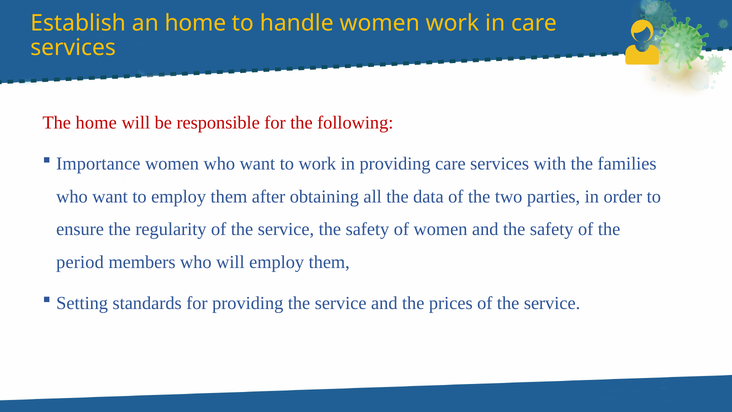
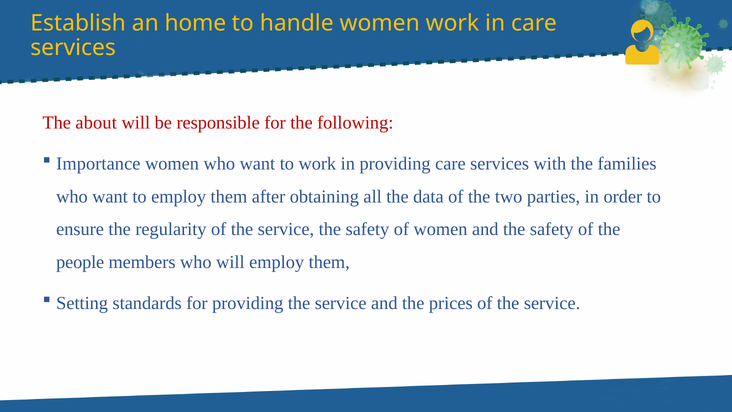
The home: home -> about
period: period -> people
